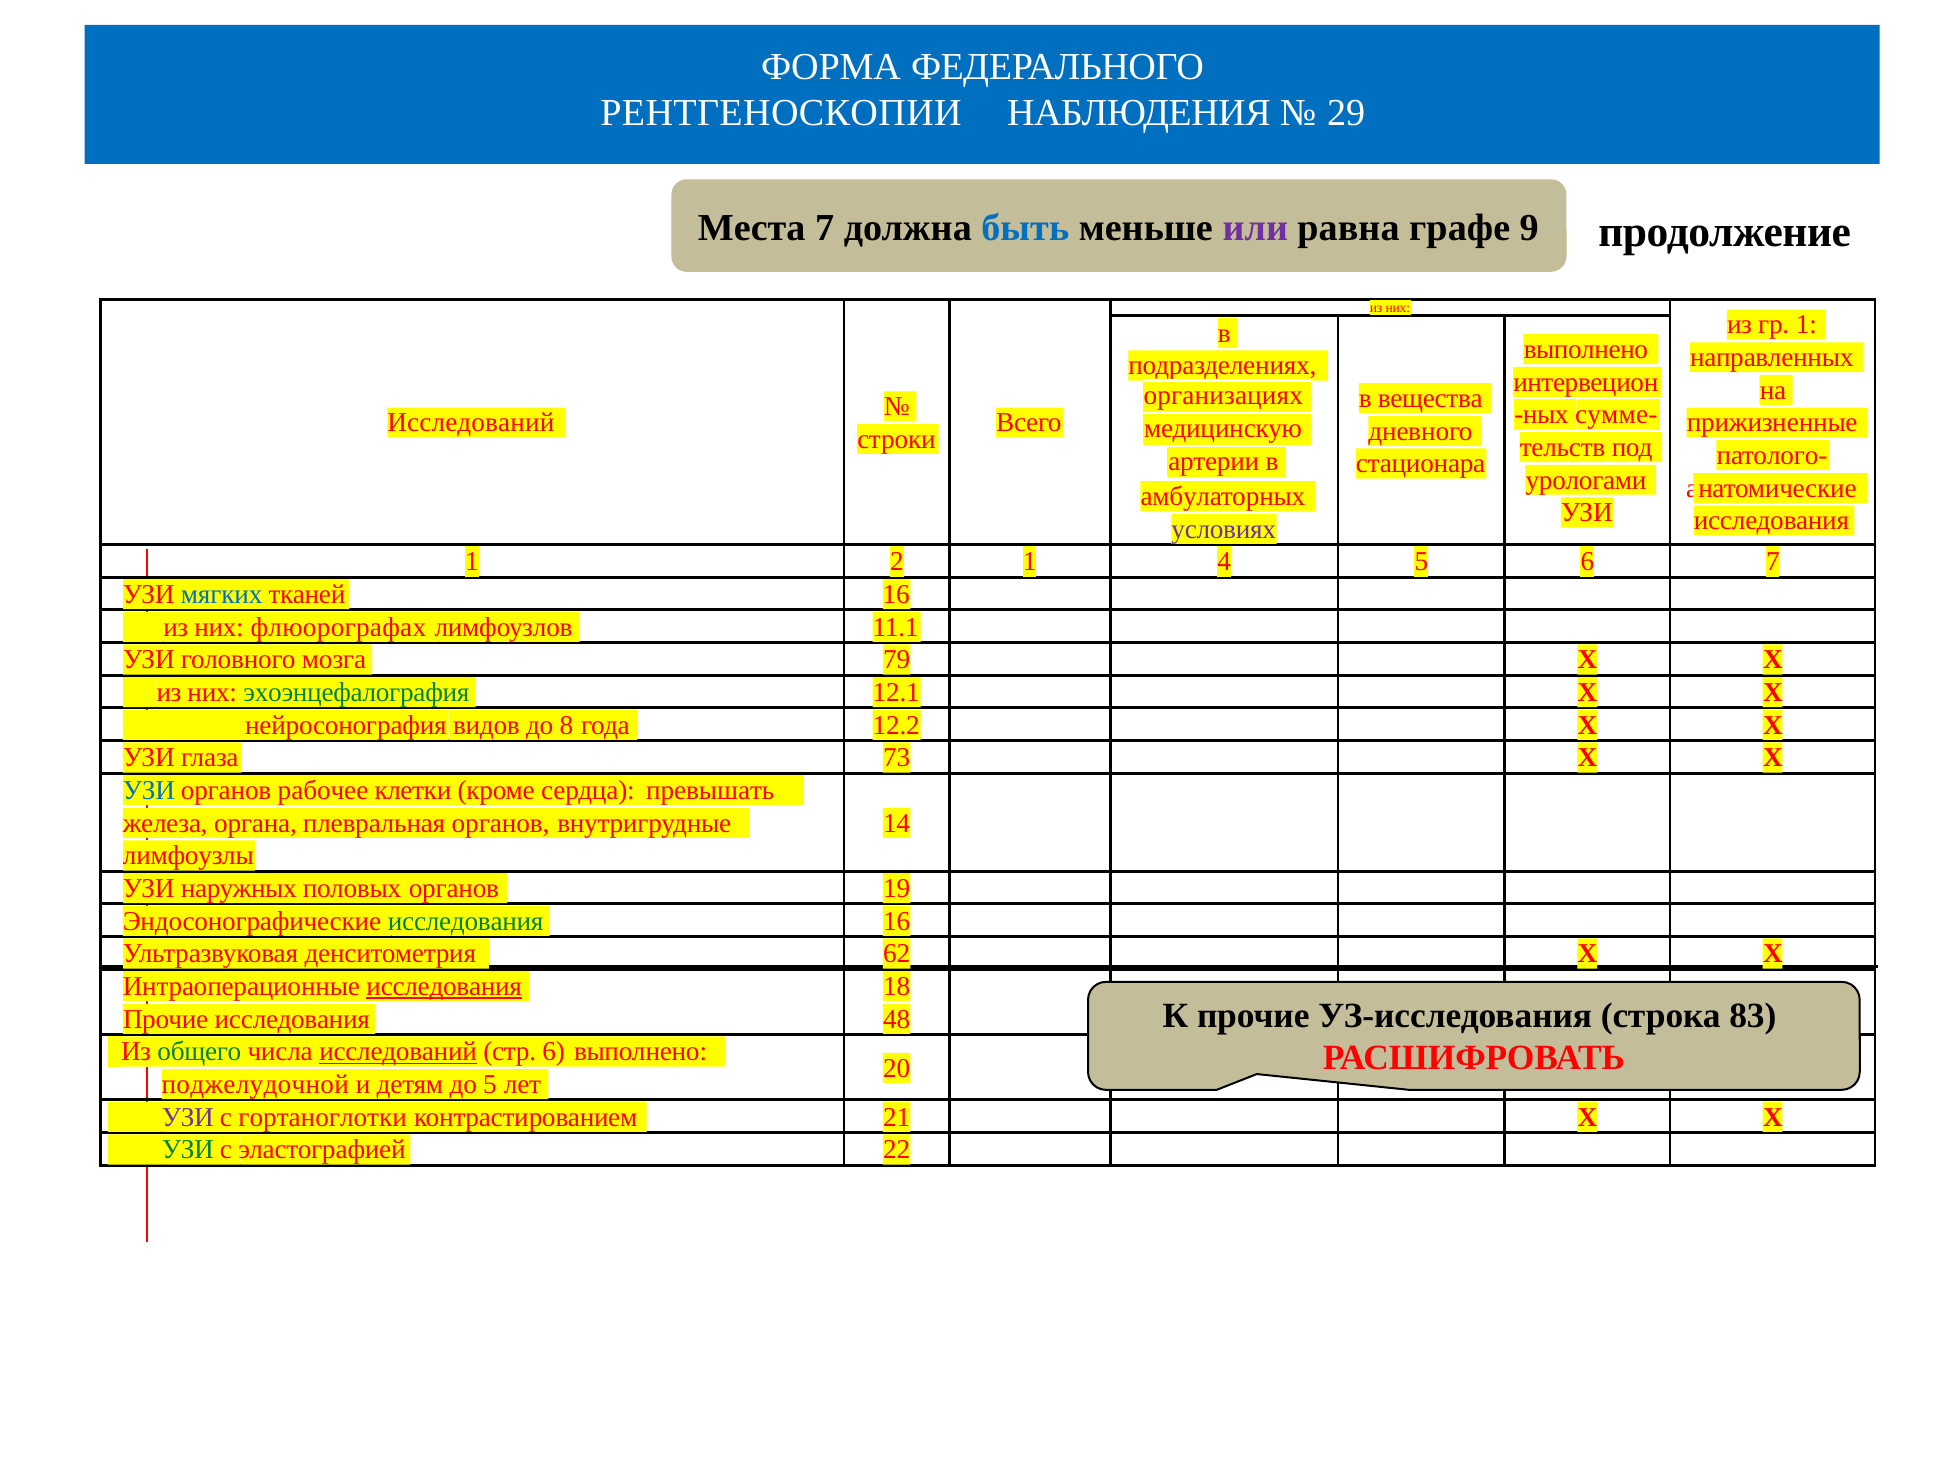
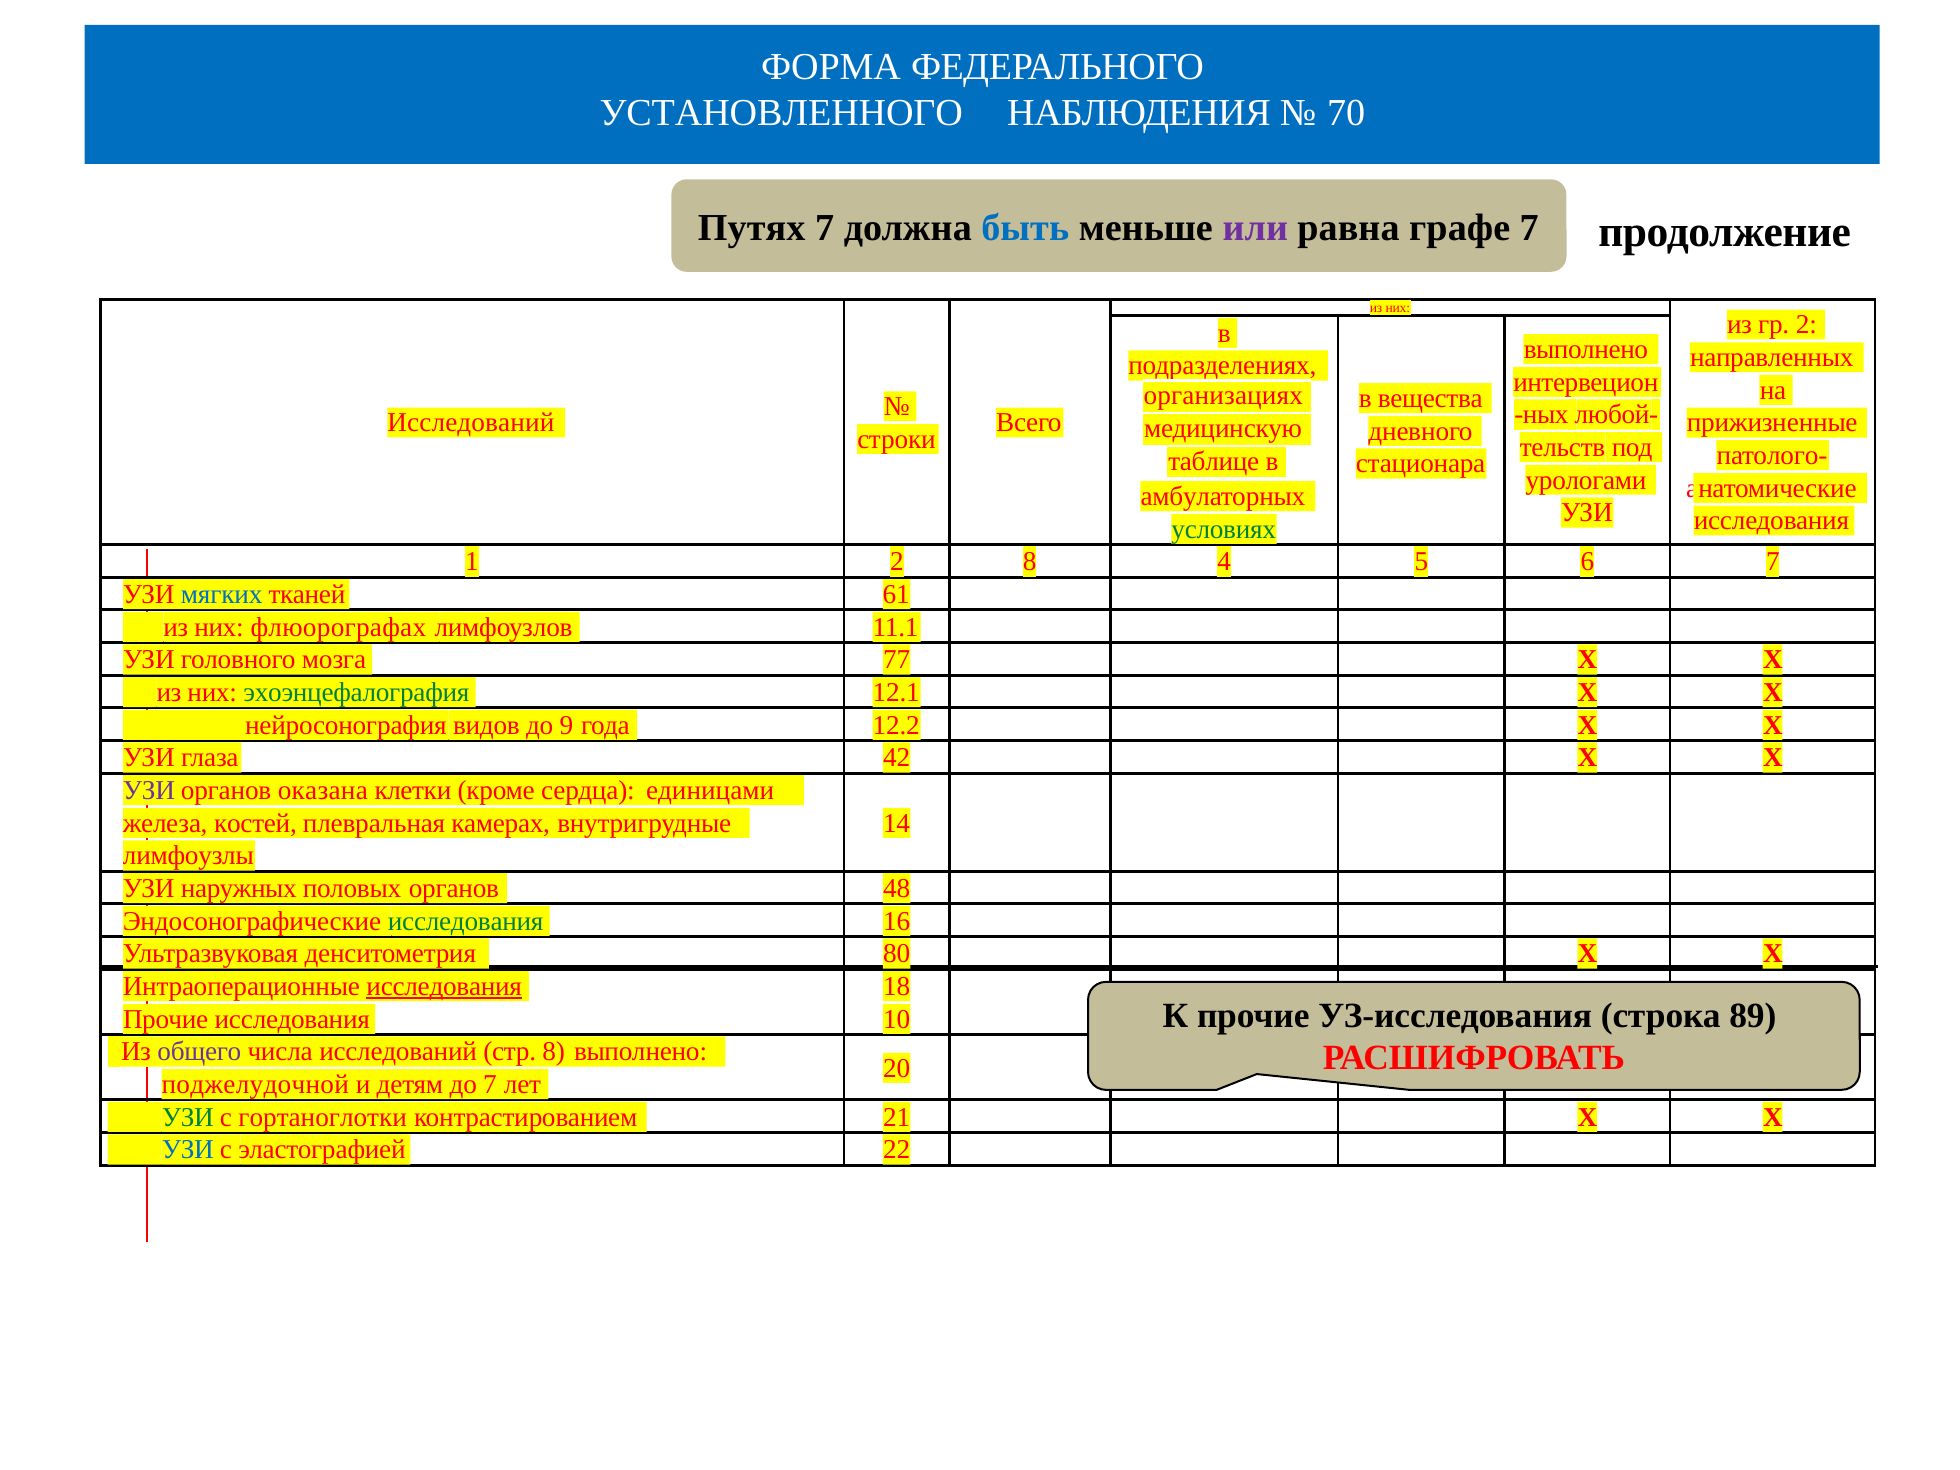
РЕНТГЕНОСКОПИИ: РЕНТГЕНОСКОПИИ -> УСТАНОВЛЕННОГО
29: 29 -> 70
Места: Места -> Путях
графе 9: 9 -> 7
гр 1: 1 -> 2
сумме-: сумме- -> любой-
артерии: артерии -> таблице
условиях colour: purple -> green
2 1: 1 -> 8
тканей 16: 16 -> 61
79: 79 -> 77
8: 8 -> 9
73: 73 -> 42
УЗИ at (149, 791) colour: blue -> purple
рабочее: рабочее -> оказана
превышать: превышать -> единицами
органа: органа -> костей
плевральная органов: органов -> камерах
19: 19 -> 48
62: 62 -> 80
83: 83 -> 89
48: 48 -> 10
общего colour: green -> purple
исследований at (398, 1052) underline: present -> none
стр 6: 6 -> 8
до 5: 5 -> 7
УЗИ at (188, 1117) colour: purple -> green
УЗИ at (188, 1150) colour: green -> blue
